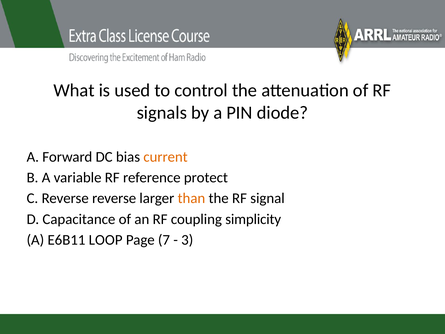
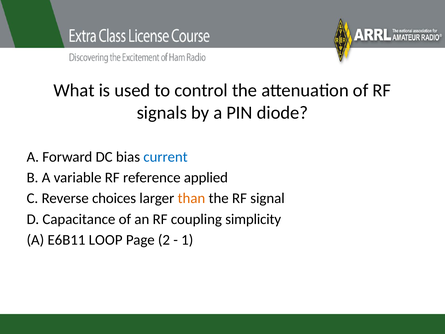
current colour: orange -> blue
protect: protect -> applied
Reverse reverse: reverse -> choices
7: 7 -> 2
3: 3 -> 1
